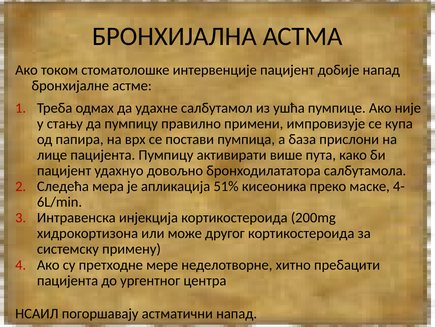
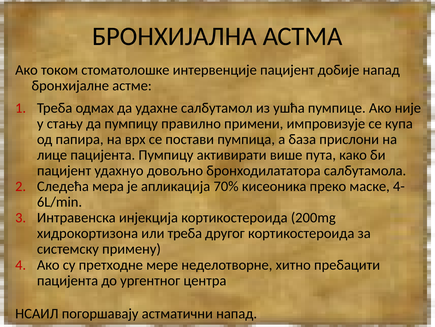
51%: 51% -> 70%
или може: може -> треба
